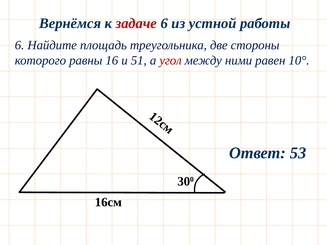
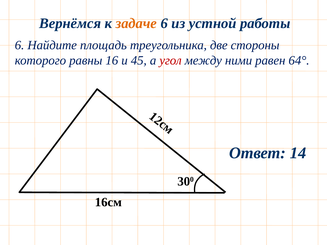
задаче colour: red -> orange
51: 51 -> 45
10°: 10° -> 64°
53: 53 -> 14
